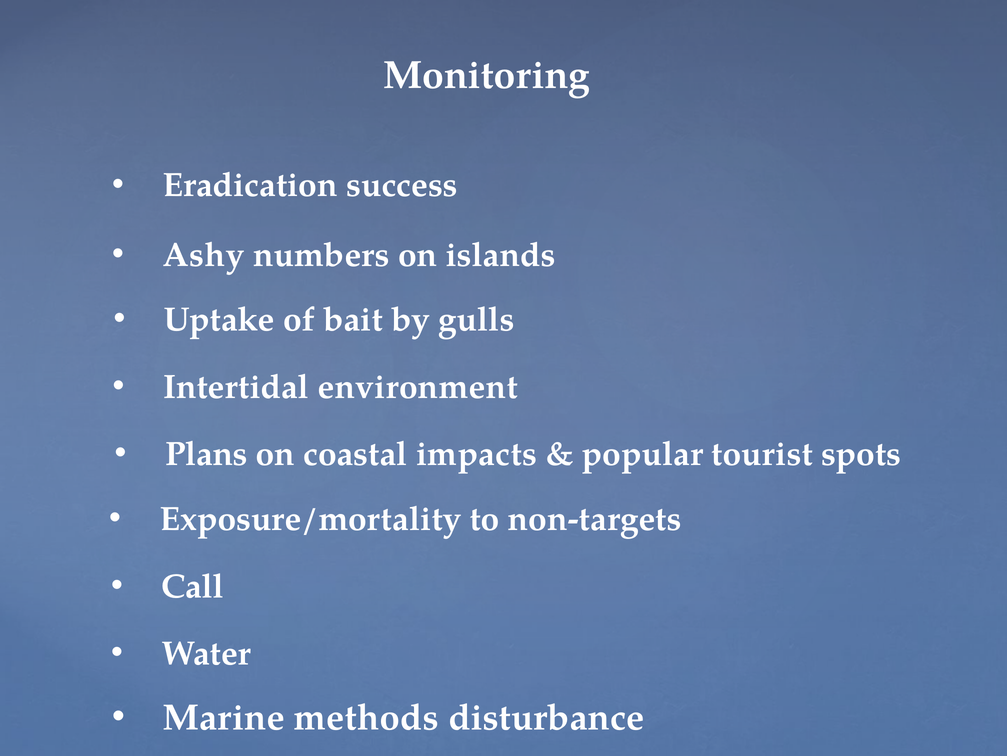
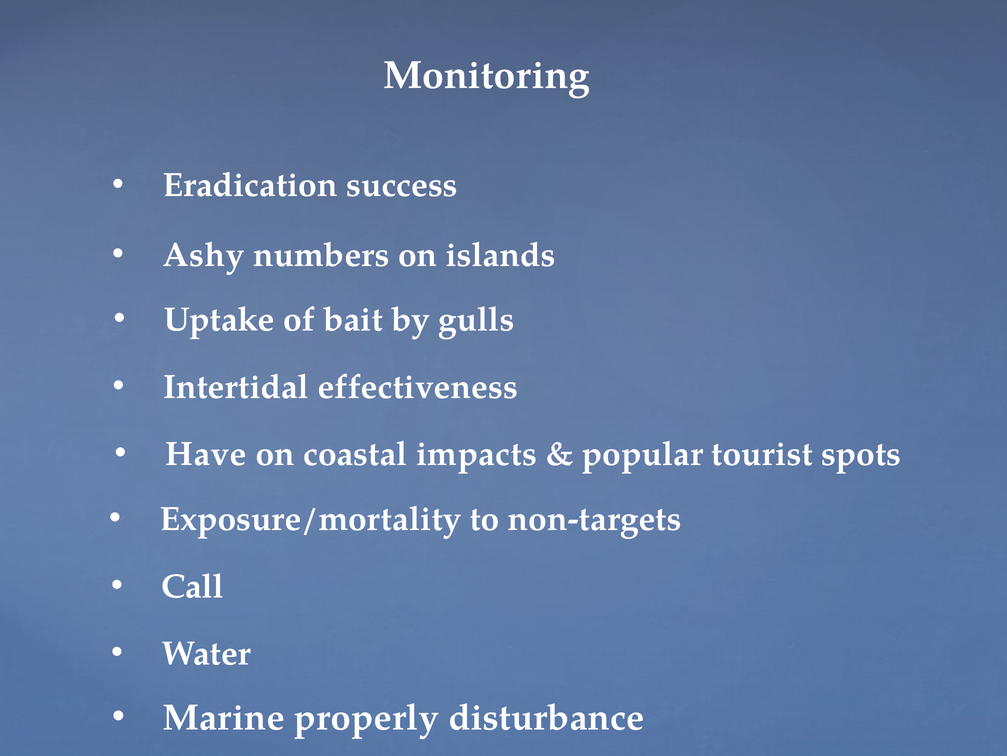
environment: environment -> effectiveness
Plans: Plans -> Have
methods: methods -> properly
